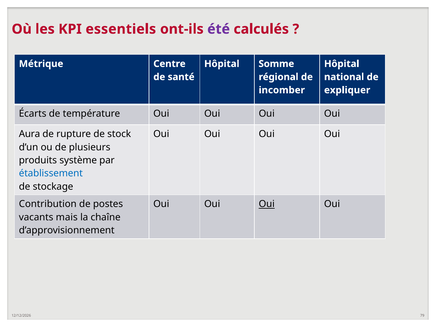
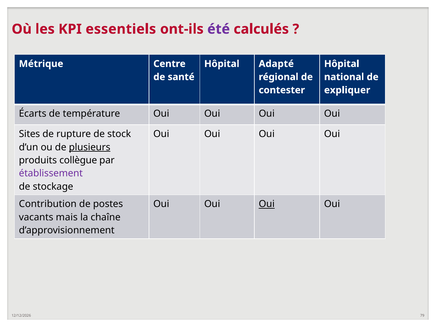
Somme: Somme -> Adapté
incomber: incomber -> contester
Aura: Aura -> Sites
plusieurs underline: none -> present
système: système -> collègue
établissement colour: blue -> purple
